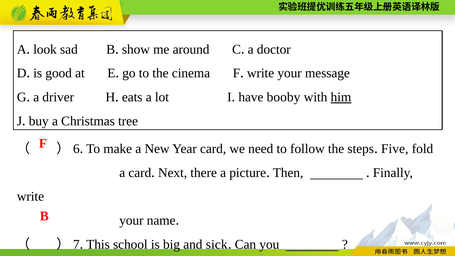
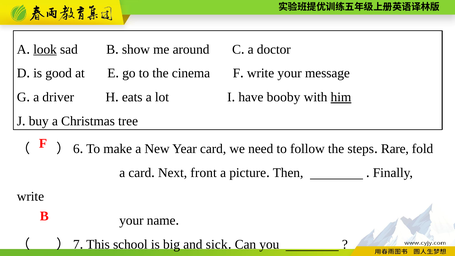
look underline: none -> present
Five: Five -> Rare
there: there -> front
